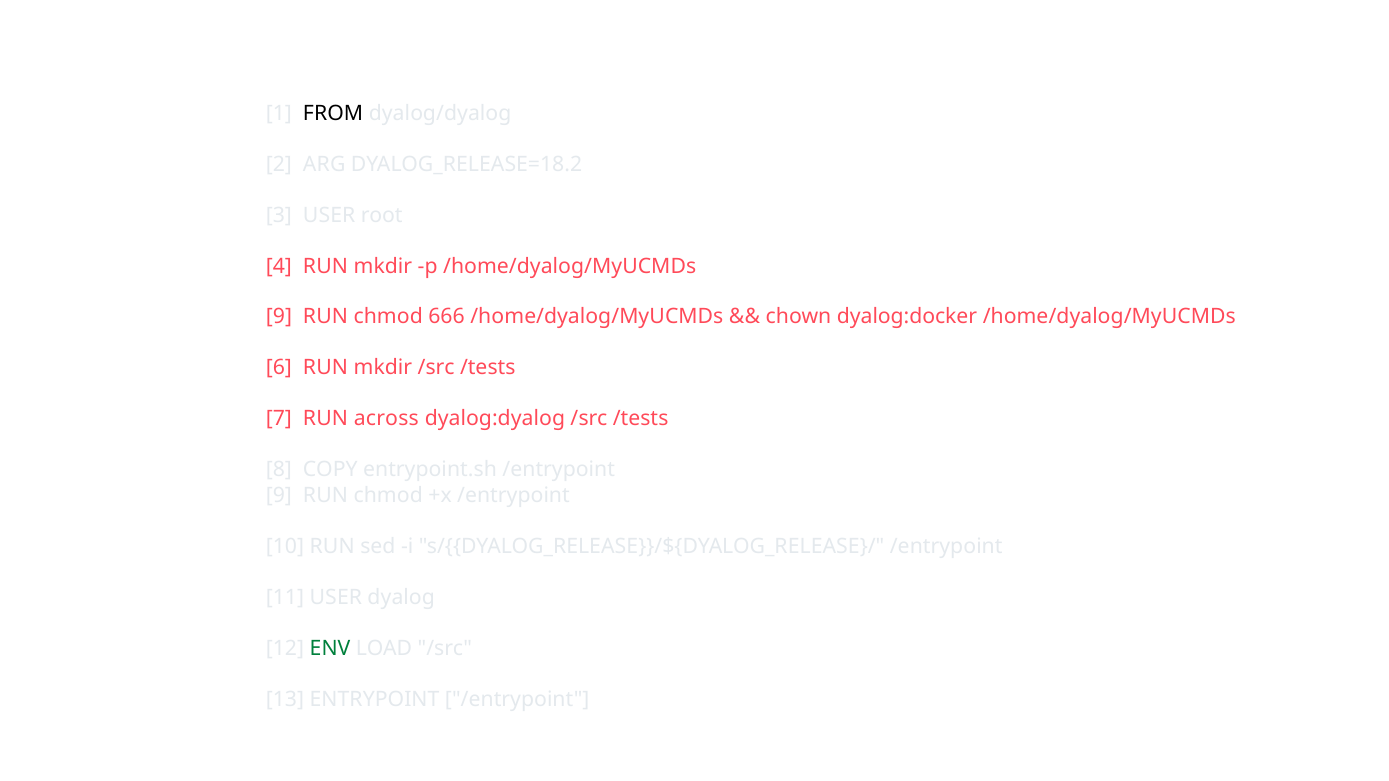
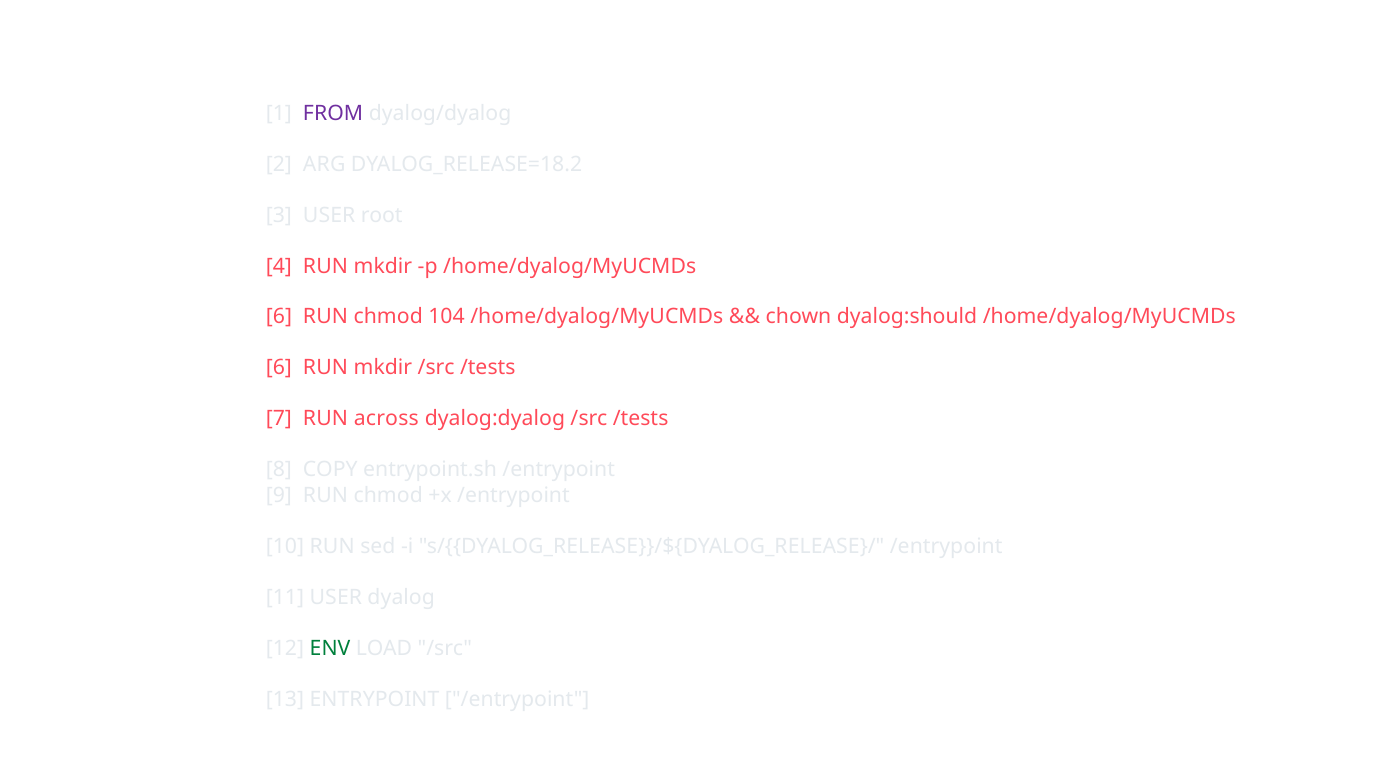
FROM colour: black -> purple
9 at (279, 317): 9 -> 6
666: 666 -> 104
dyalog:docker: dyalog:docker -> dyalog:should
